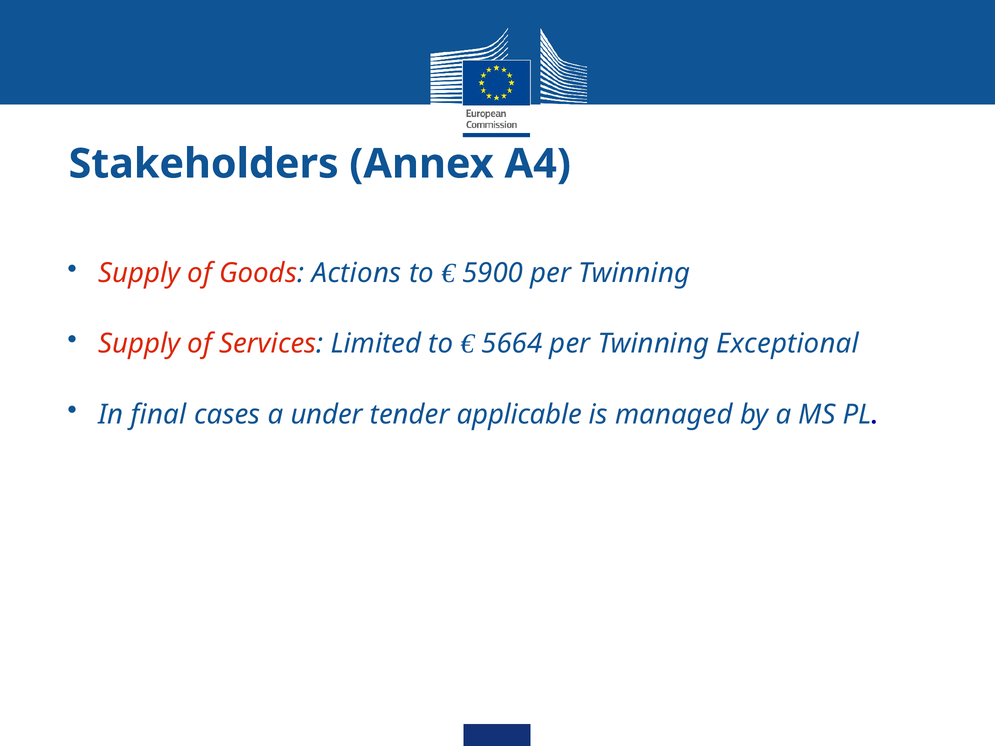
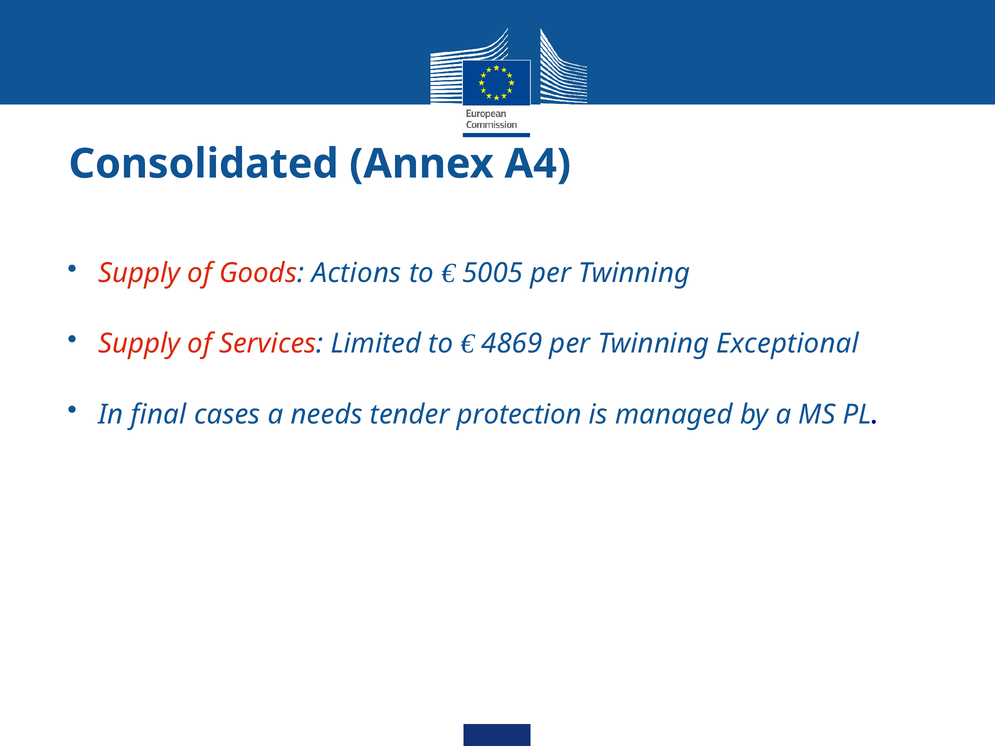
Stakeholders: Stakeholders -> Consolidated
5900: 5900 -> 5005
5664: 5664 -> 4869
under: under -> needs
applicable: applicable -> protection
